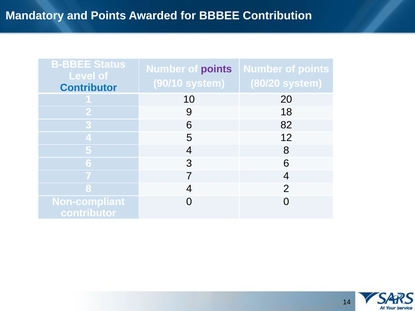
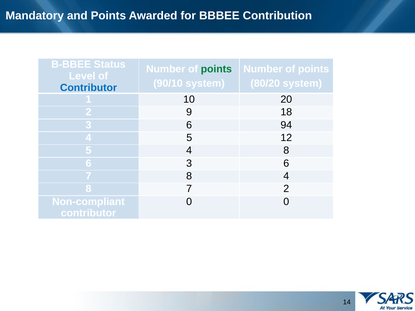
points at (216, 69) colour: purple -> green
82: 82 -> 94
7 7: 7 -> 8
8 4: 4 -> 7
